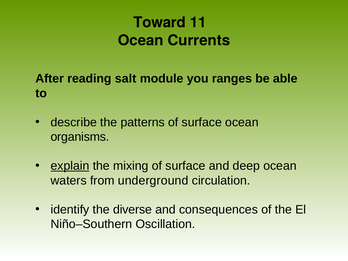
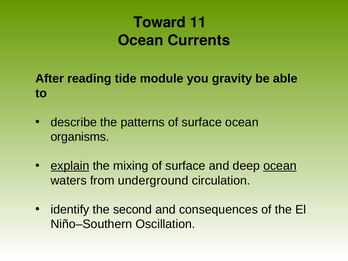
salt: salt -> tide
ranges: ranges -> gravity
ocean at (280, 166) underline: none -> present
diverse: diverse -> second
